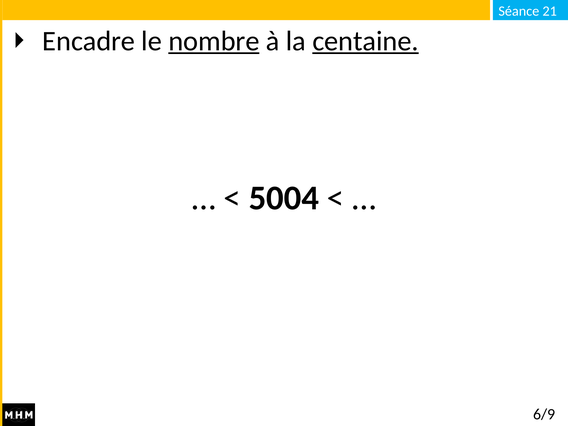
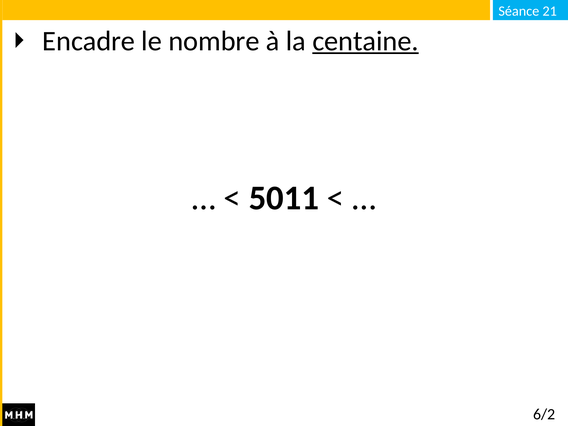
nombre underline: present -> none
5004: 5004 -> 5011
6/9: 6/9 -> 6/2
